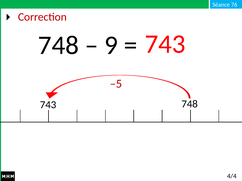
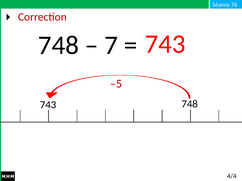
9: 9 -> 7
